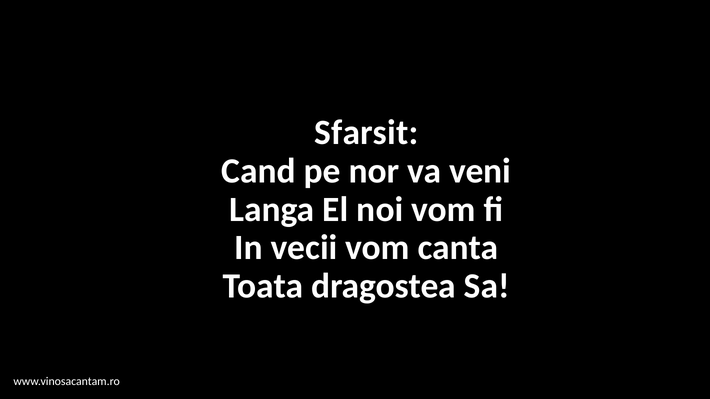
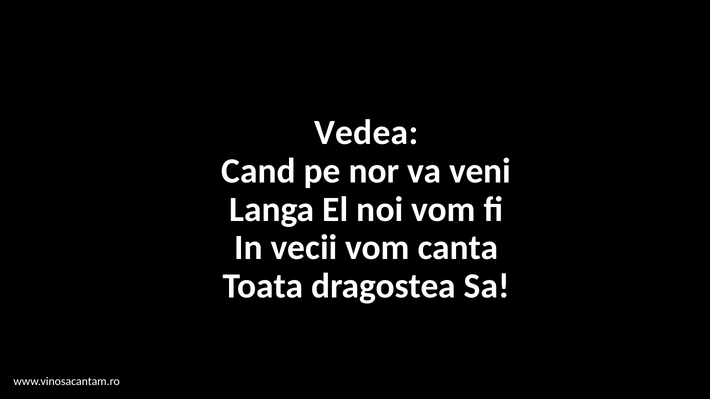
Sfarsit: Sfarsit -> Vedea
